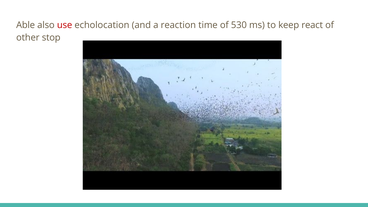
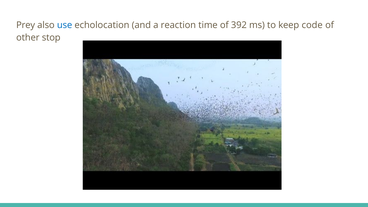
Able: Able -> Prey
use colour: red -> blue
530: 530 -> 392
react: react -> code
